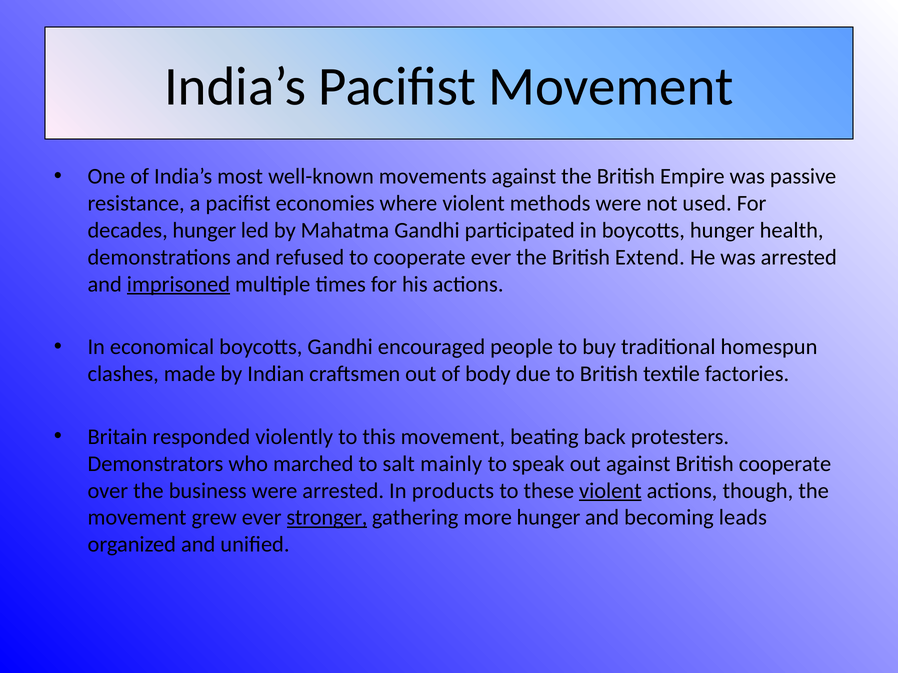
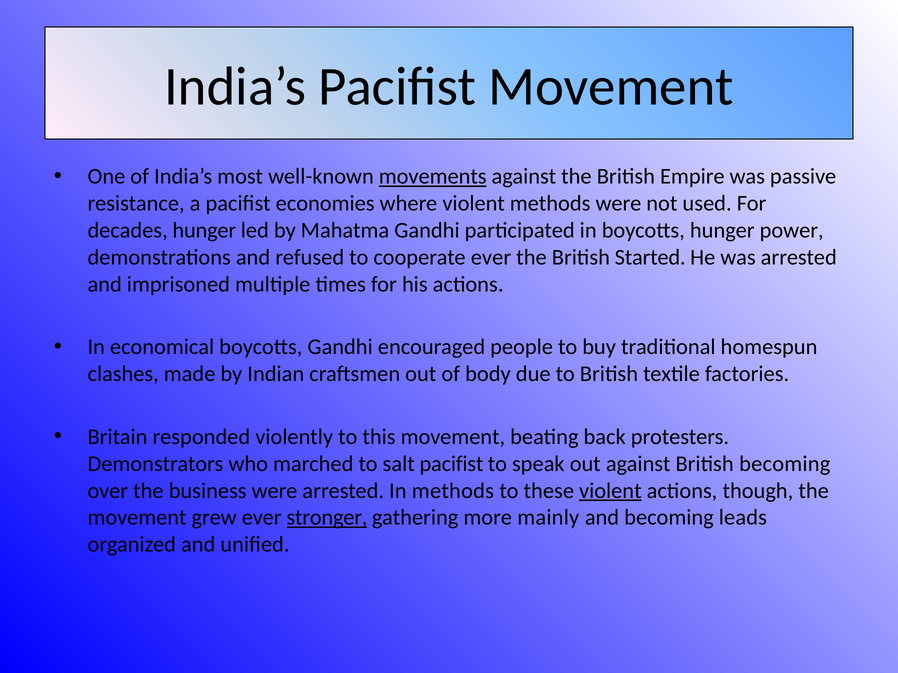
movements underline: none -> present
health: health -> power
Extend: Extend -> Started
imprisoned underline: present -> none
salt mainly: mainly -> pacifist
British cooperate: cooperate -> becoming
In products: products -> methods
more hunger: hunger -> mainly
